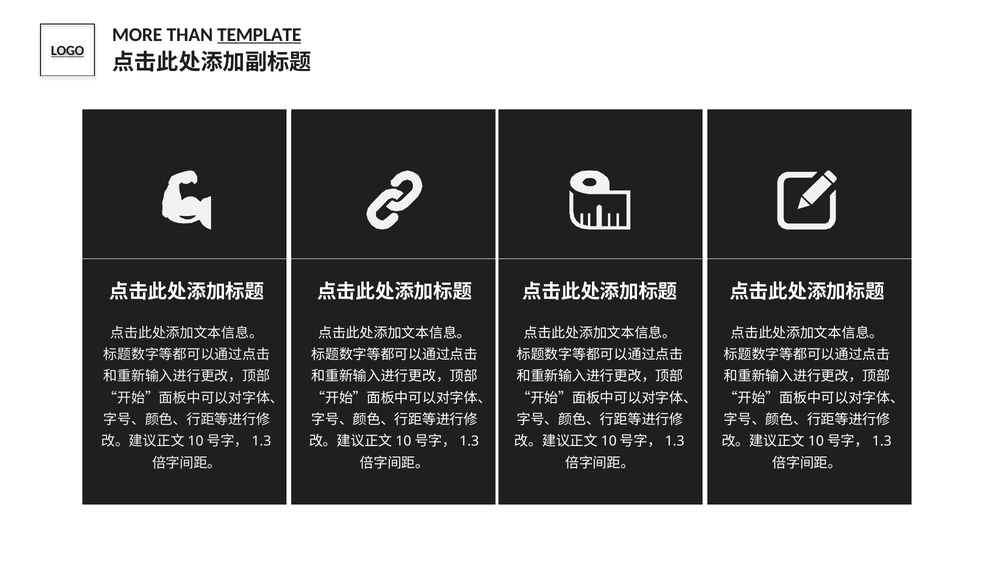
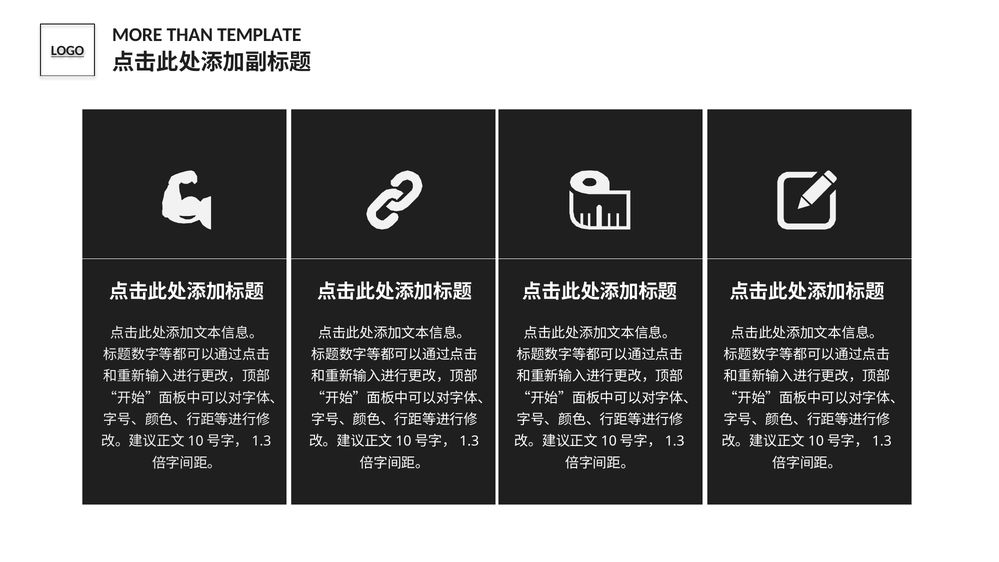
TEMPLATE underline: present -> none
